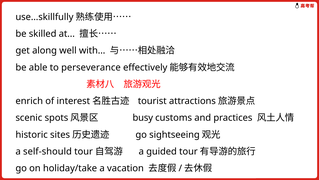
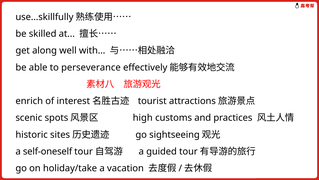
busy: busy -> high
self-should: self-should -> self-oneself
